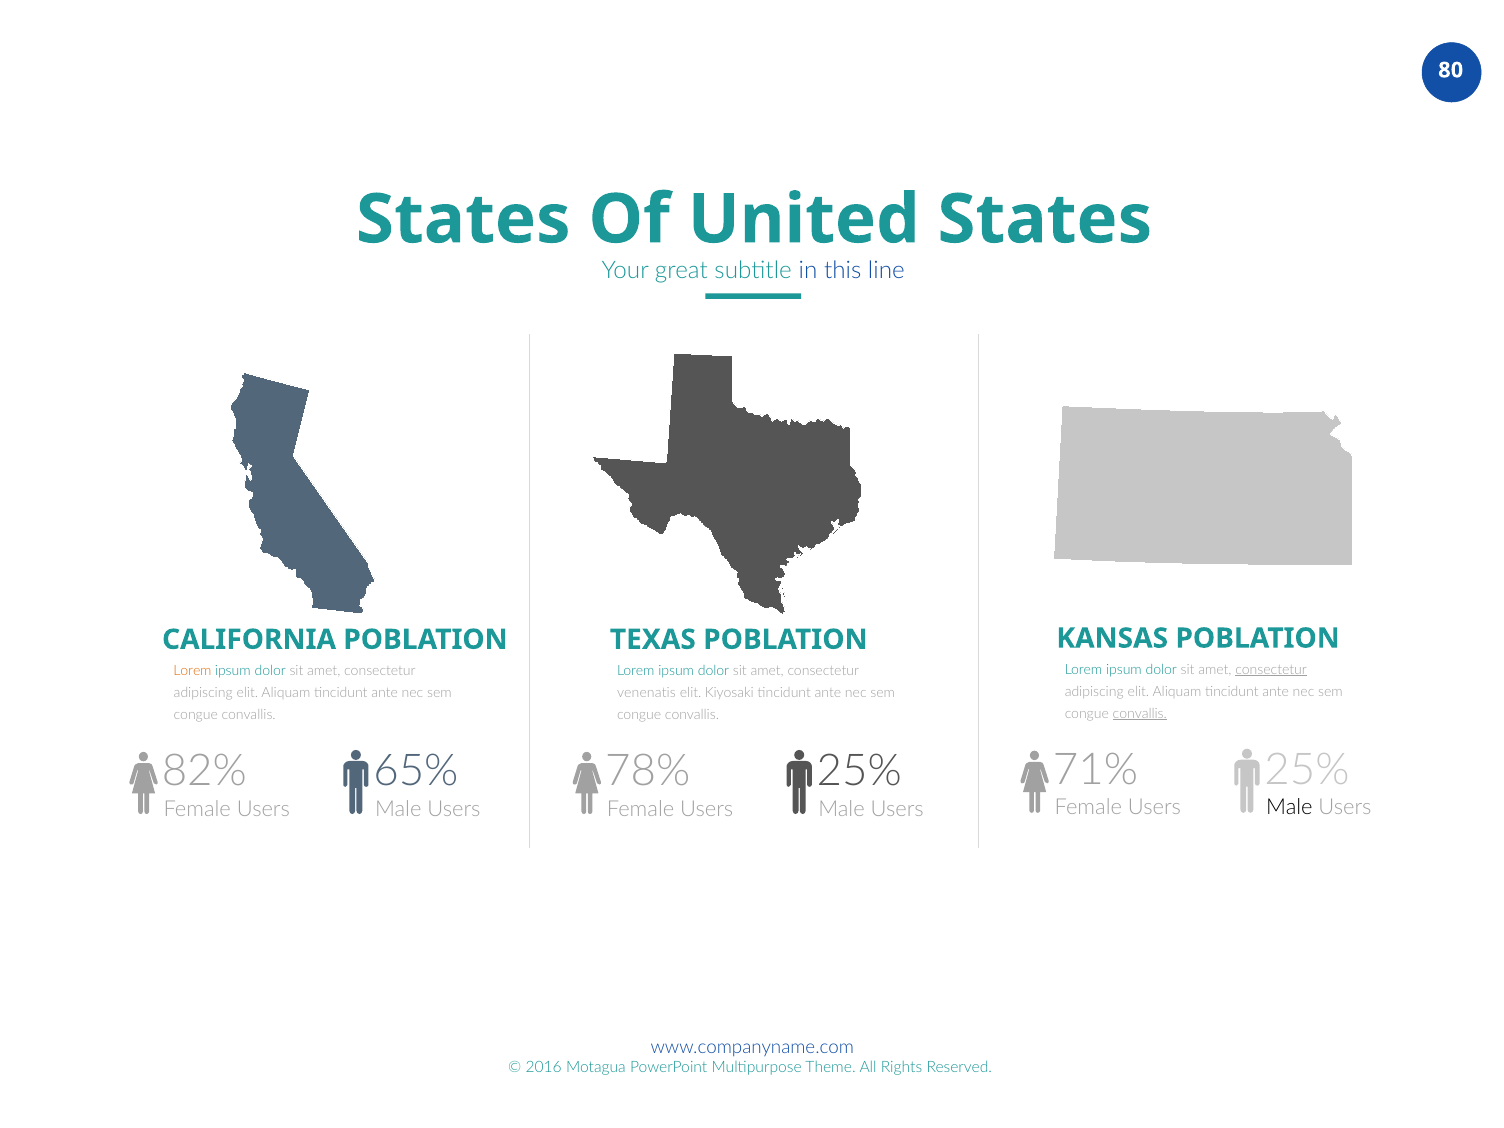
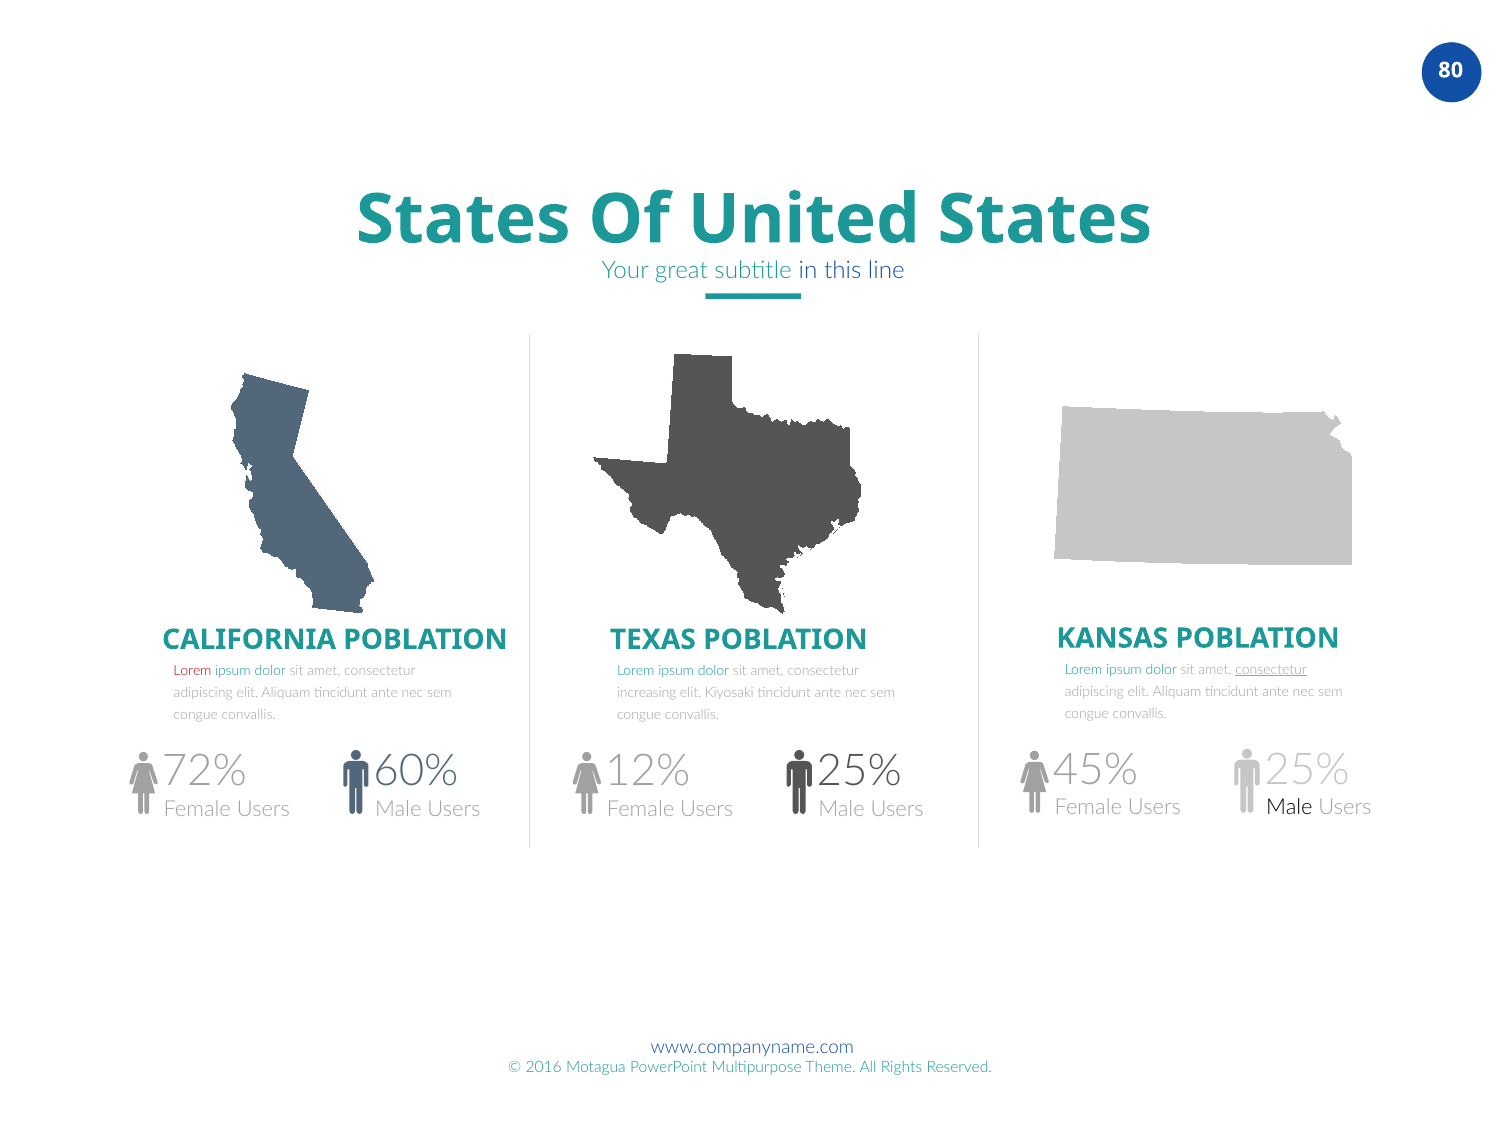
Lorem at (193, 671) colour: orange -> red
venenatis: venenatis -> increasing
convallis at (1140, 713) underline: present -> none
71%: 71% -> 45%
82%: 82% -> 72%
65%: 65% -> 60%
78%: 78% -> 12%
